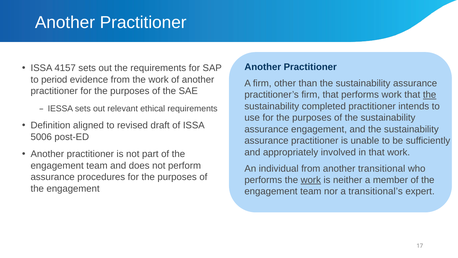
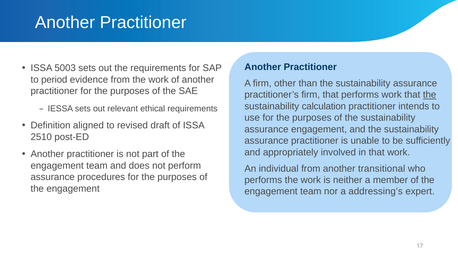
4157: 4157 -> 5003
completed: completed -> calculation
5006: 5006 -> 2510
work at (311, 180) underline: present -> none
transitional’s: transitional’s -> addressing’s
